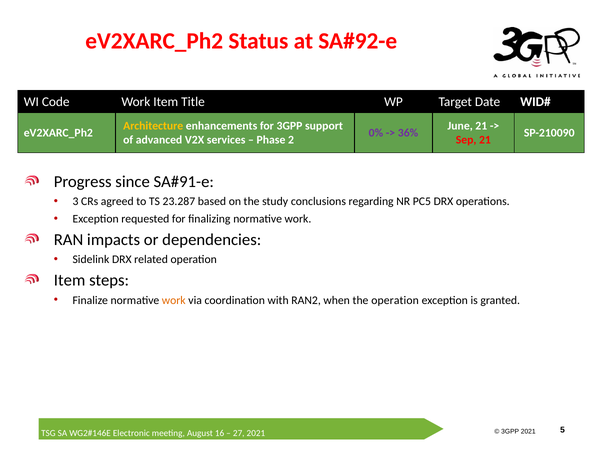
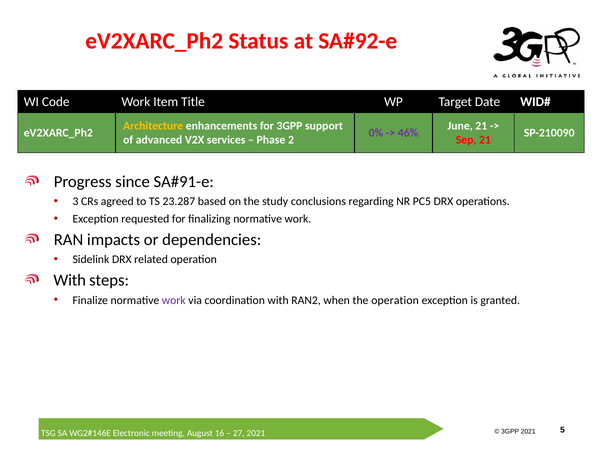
36%: 36% -> 46%
Item at (70, 280): Item -> With
work at (174, 300) colour: orange -> purple
